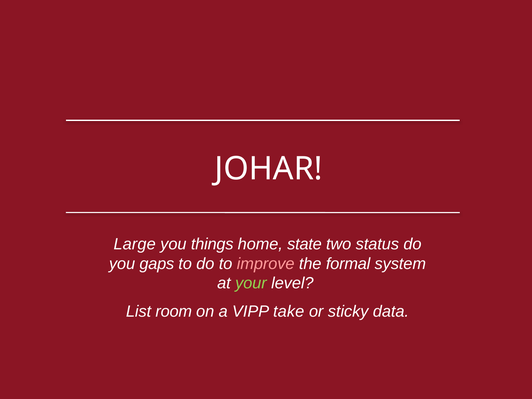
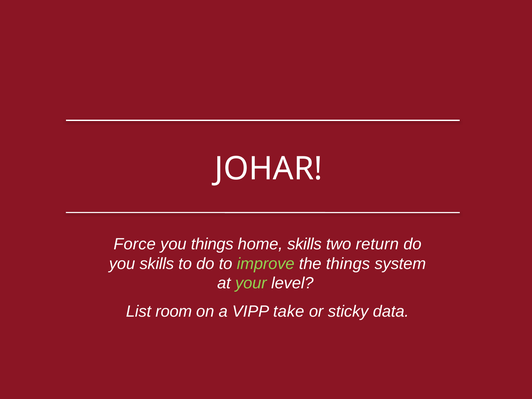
Large: Large -> Force
home state: state -> skills
status: status -> return
you gaps: gaps -> skills
improve colour: pink -> light green
the formal: formal -> things
